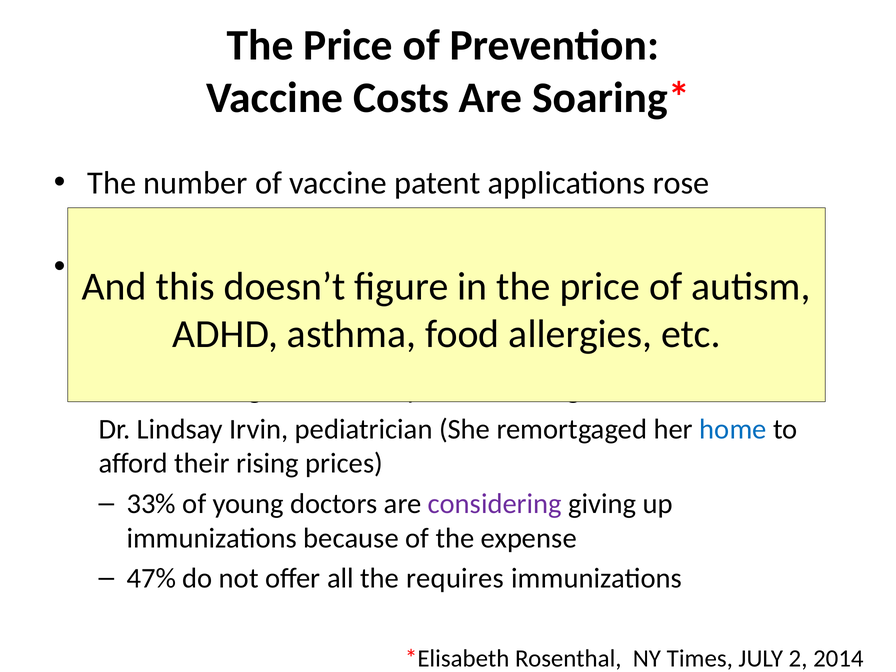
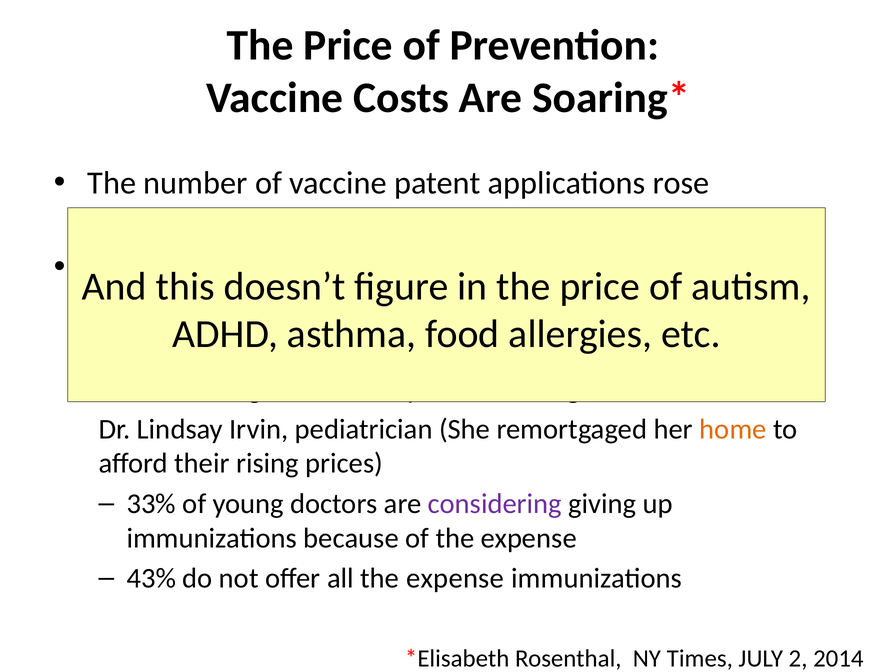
home colour: blue -> orange
47%: 47% -> 43%
all the requires: requires -> expense
